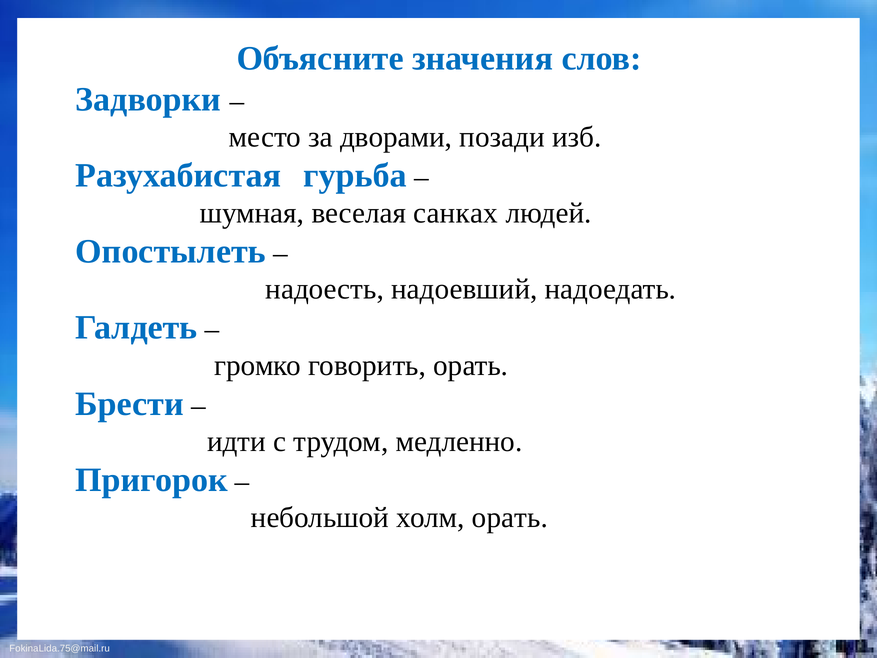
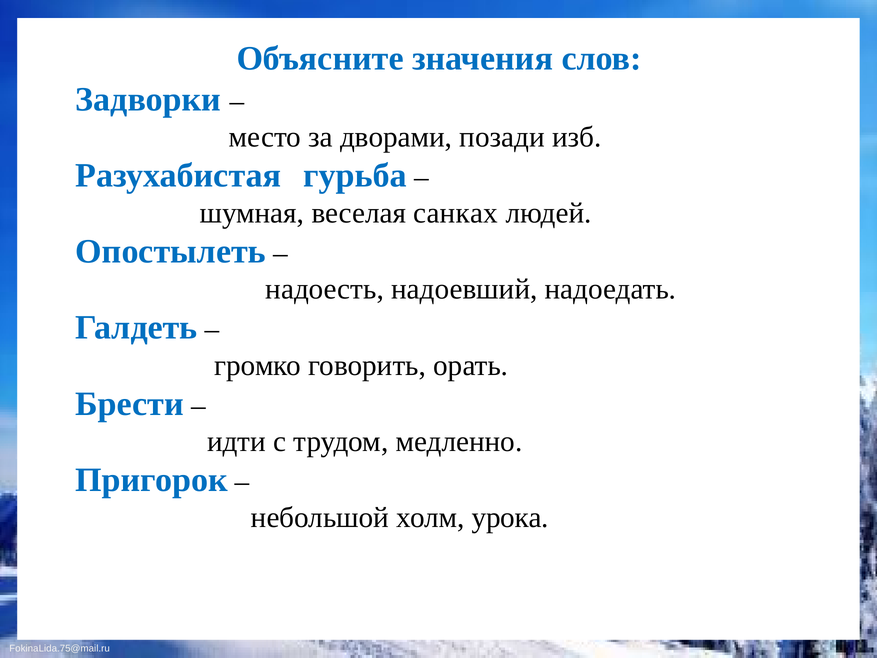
холм орать: орать -> урока
